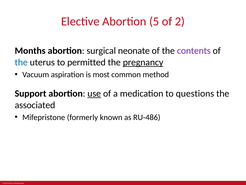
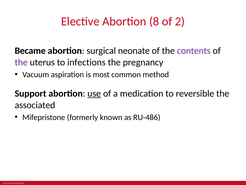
5: 5 -> 8
Months: Months -> Became
the at (21, 62) colour: blue -> purple
permitted: permitted -> infections
pregnancy underline: present -> none
questions: questions -> reversible
